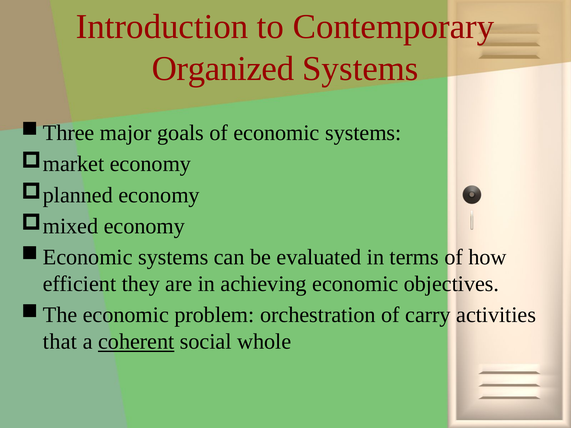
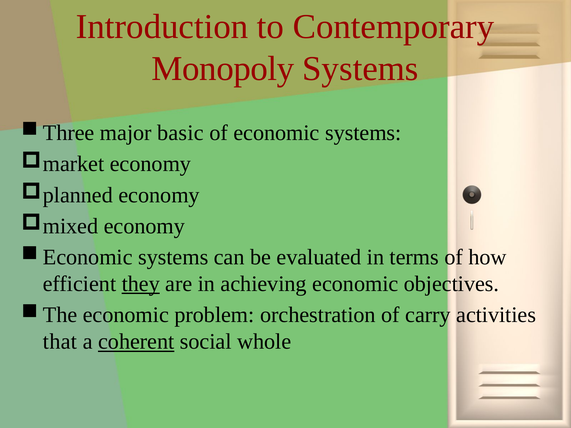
Organized: Organized -> Monopoly
goals: goals -> basic
they underline: none -> present
